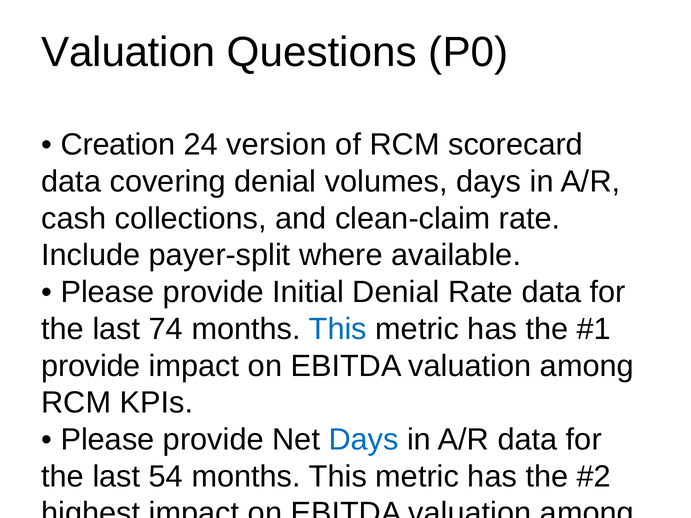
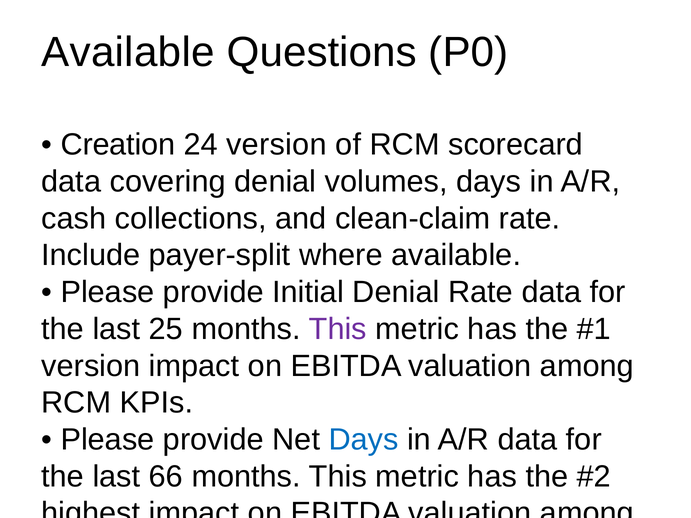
Valuation at (128, 52): Valuation -> Available
74: 74 -> 25
This at (338, 329) colour: blue -> purple
provide at (91, 366): provide -> version
54: 54 -> 66
